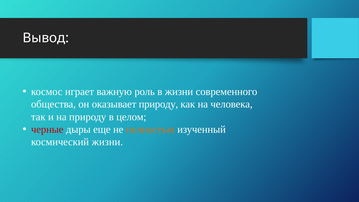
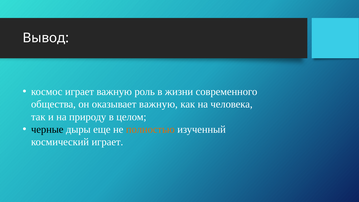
оказывает природу: природу -> важную
черные colour: red -> black
космический жизни: жизни -> играет
